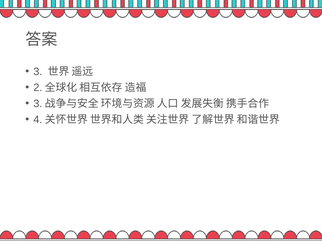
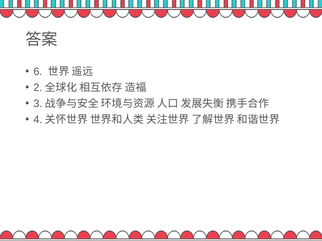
3: 3 -> 6
